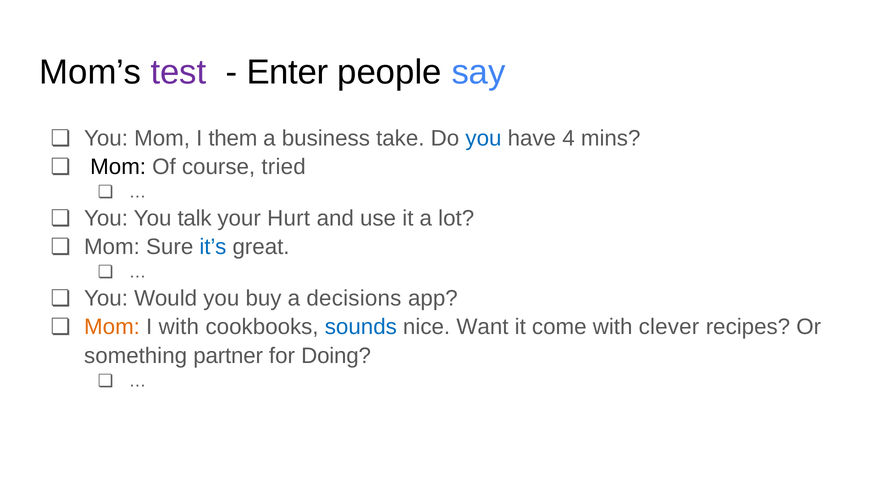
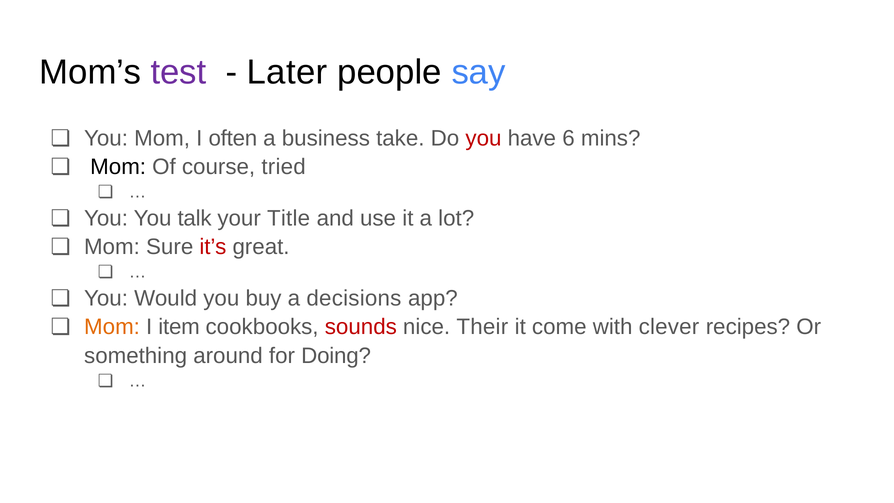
Enter: Enter -> Later
them: them -> often
you at (483, 138) colour: blue -> red
4: 4 -> 6
Hurt: Hurt -> Title
it’s colour: blue -> red
I with: with -> item
sounds colour: blue -> red
Want: Want -> Their
partner: partner -> around
